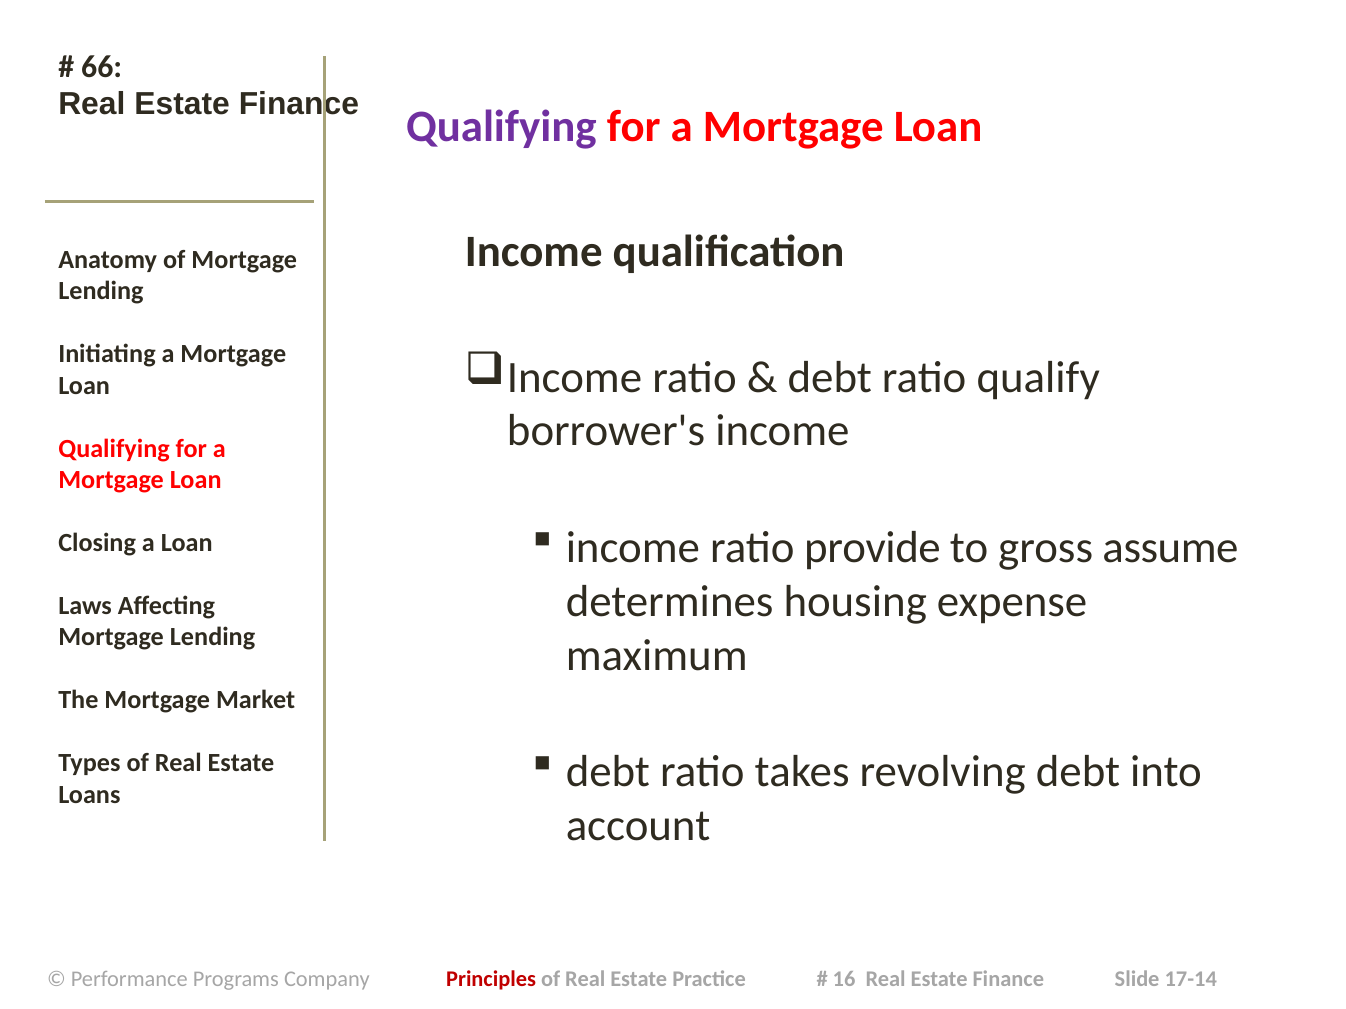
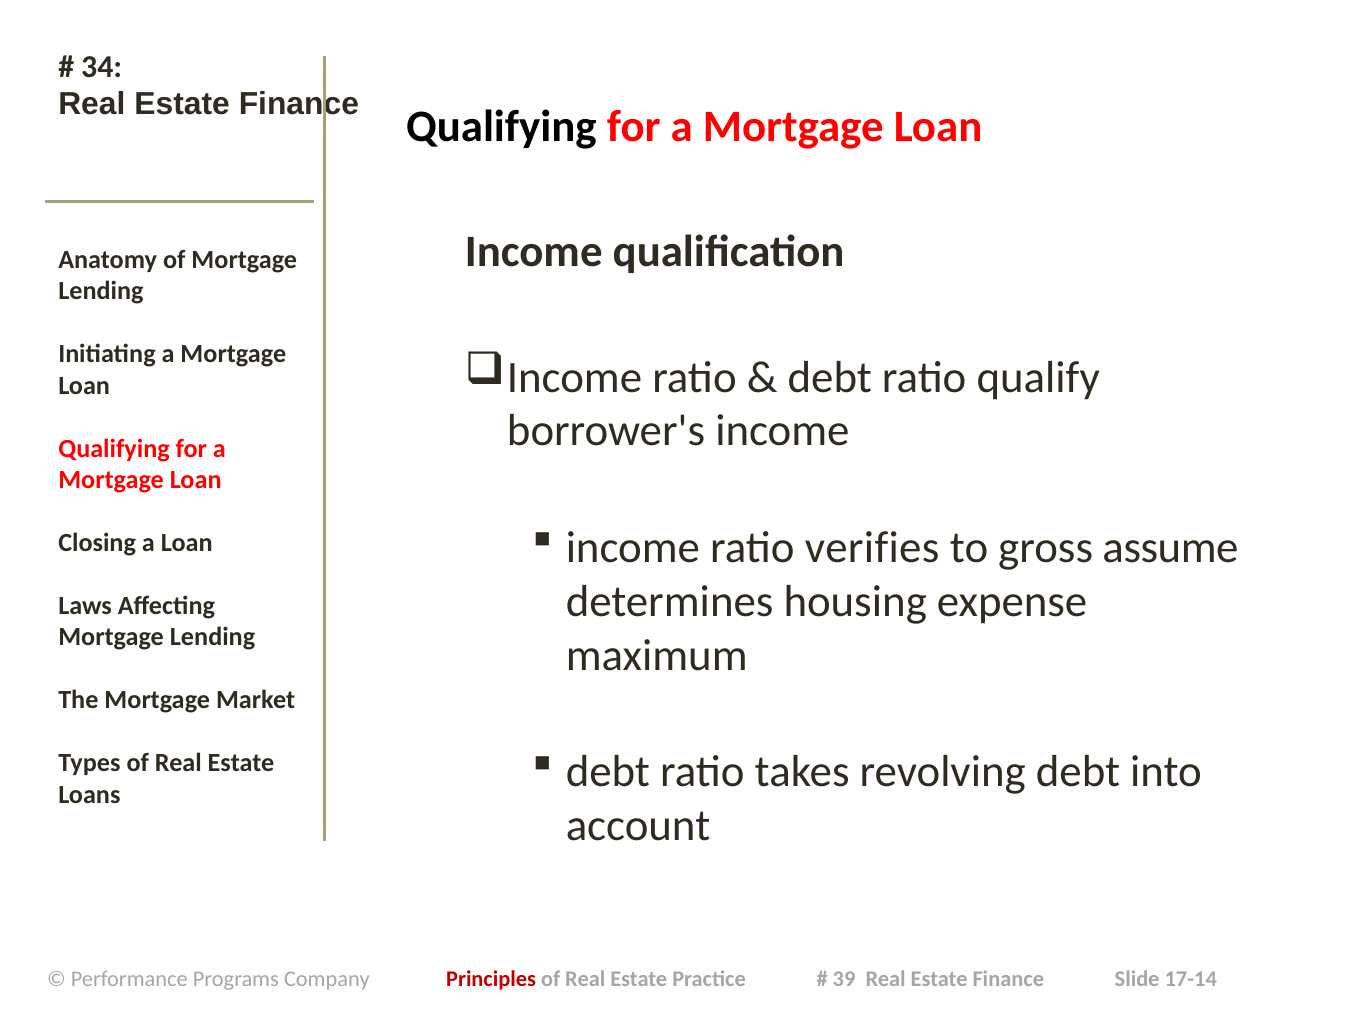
66: 66 -> 34
Qualifying at (501, 126) colour: purple -> black
provide: provide -> verifies
16: 16 -> 39
